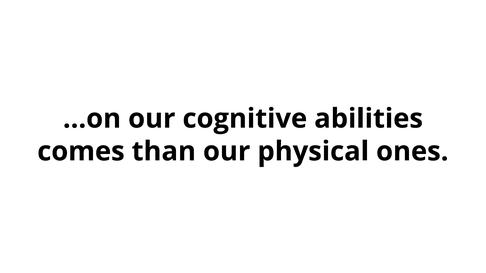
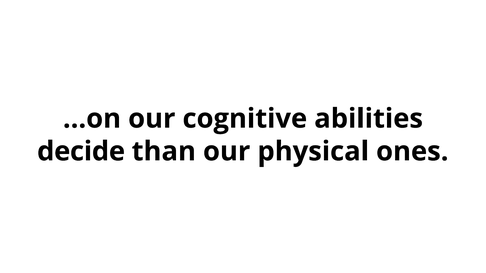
comes: comes -> decide
